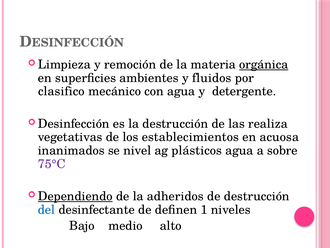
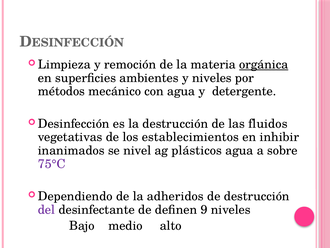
y fluidos: fluidos -> niveles
clasifico: clasifico -> métodos
realiza: realiza -> fluidos
acuosa: acuosa -> inhibir
Dependiendo underline: present -> none
del colour: blue -> purple
1: 1 -> 9
